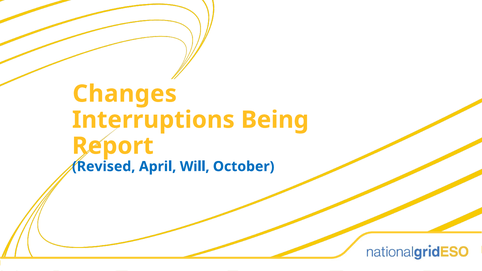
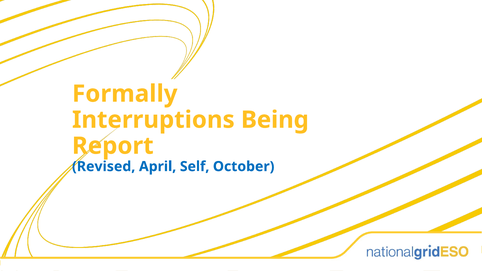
Changes: Changes -> Formally
Will: Will -> Self
